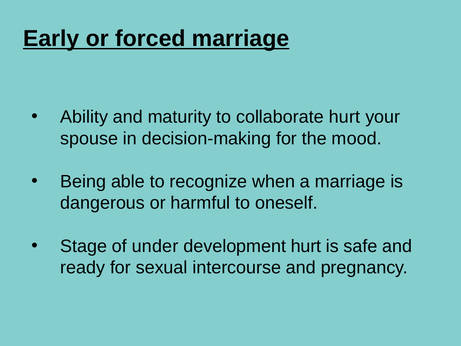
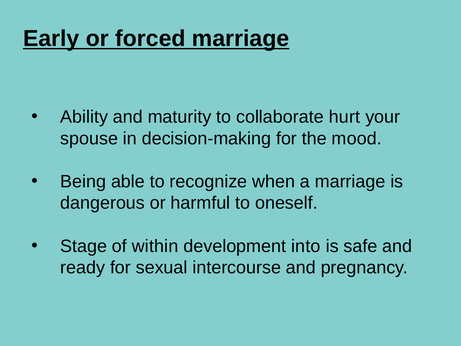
under: under -> within
development hurt: hurt -> into
